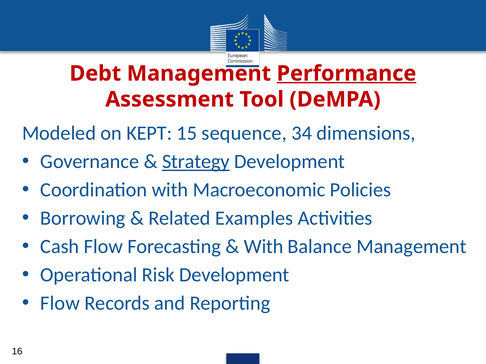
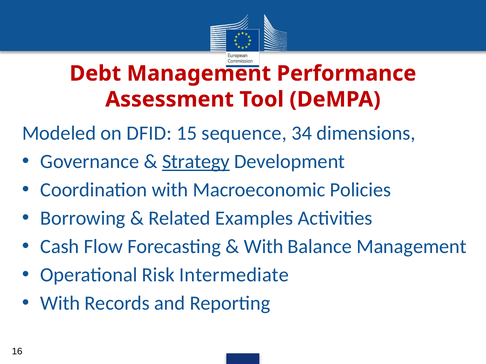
Performance underline: present -> none
KEPT: KEPT -> DFID
Risk Development: Development -> Intermediate
Flow at (60, 304): Flow -> With
